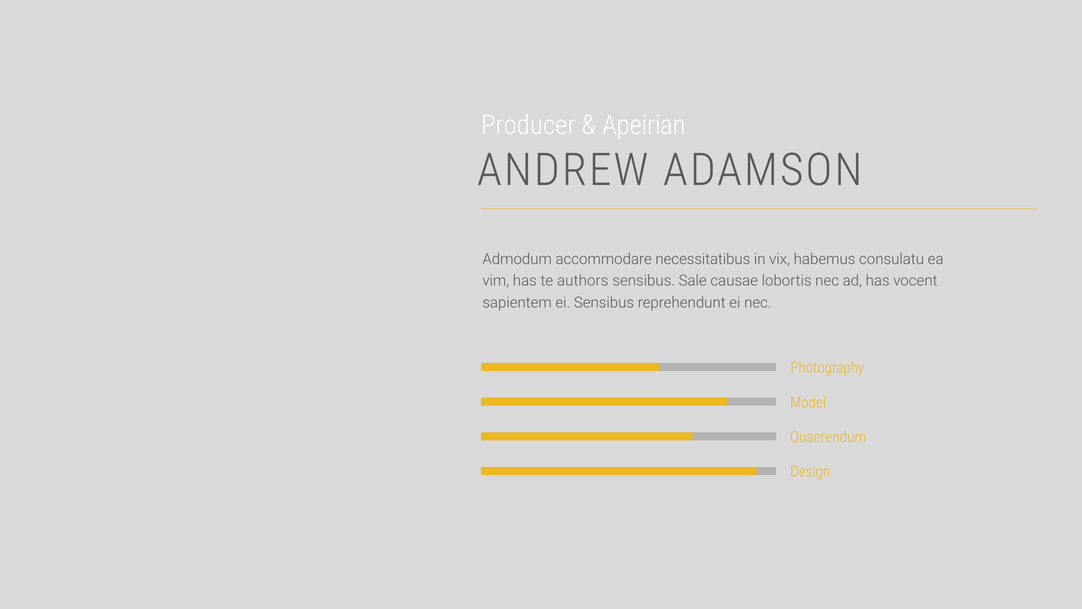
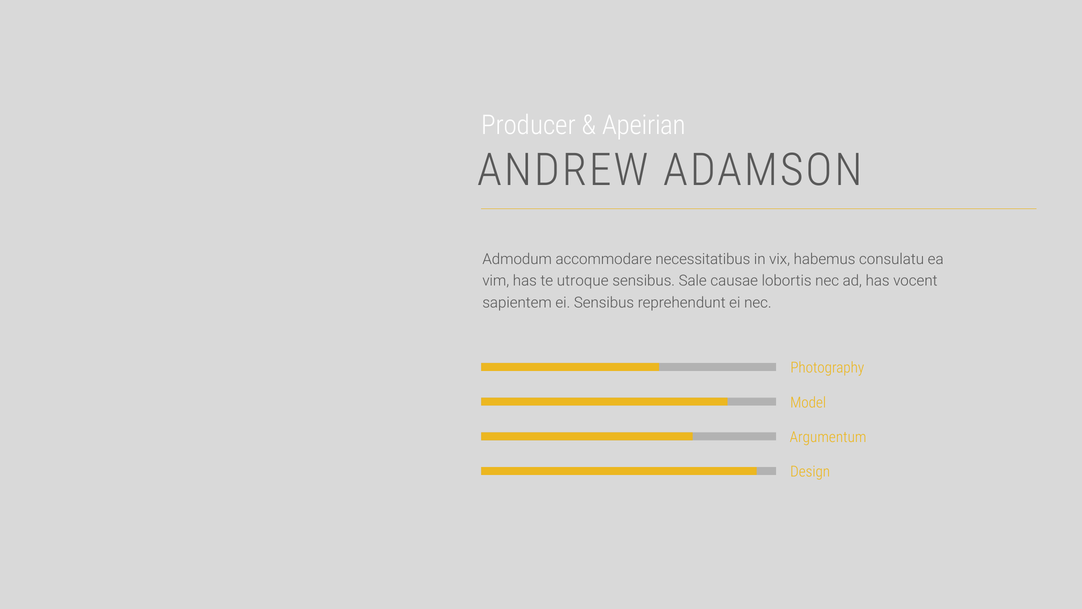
authors: authors -> utroque
Quaerendum: Quaerendum -> Argumentum
